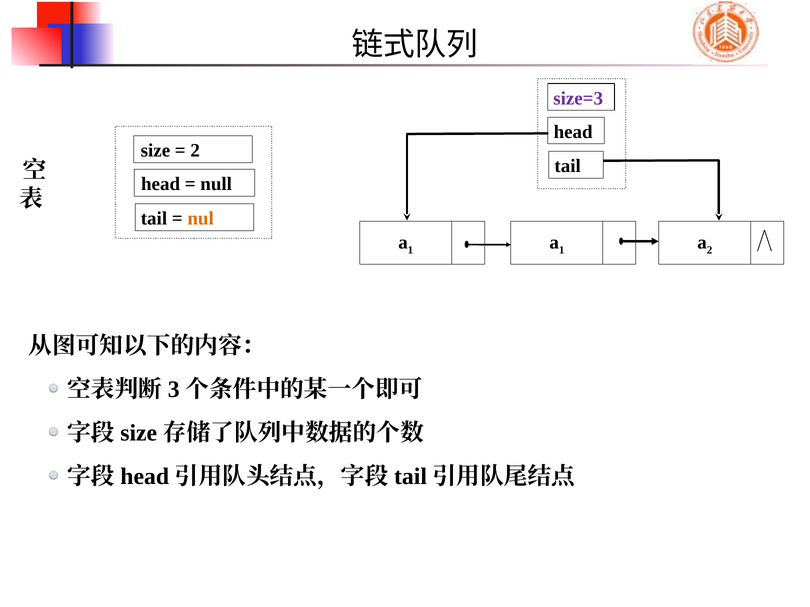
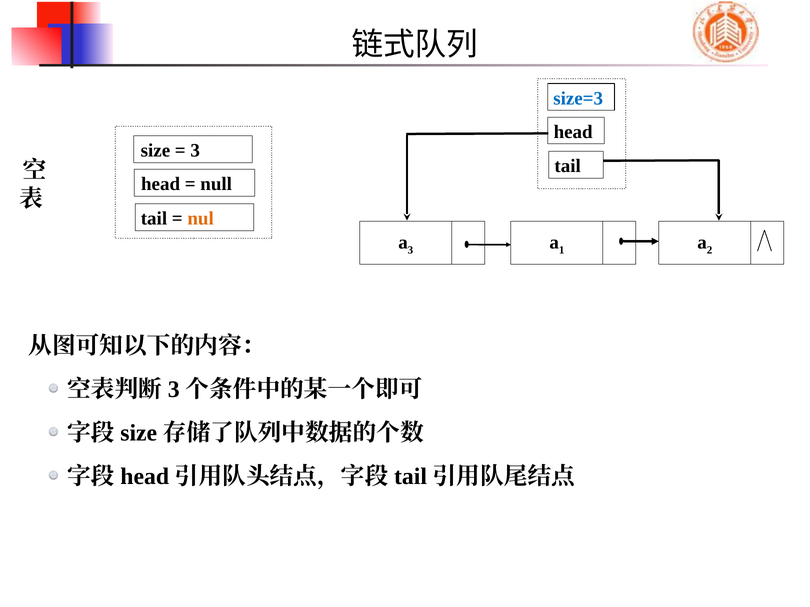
size=3 colour: purple -> blue
2 at (195, 151): 2 -> 3
1 at (410, 250): 1 -> 3
